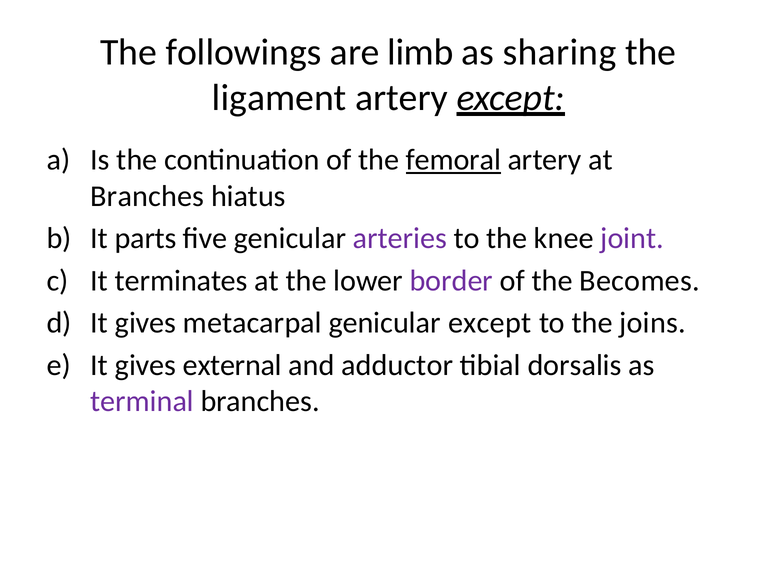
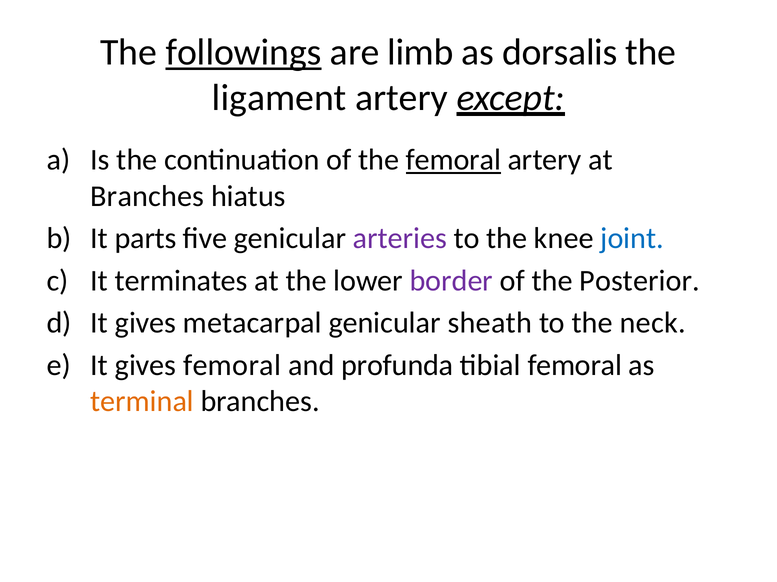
followings underline: none -> present
sharing: sharing -> dorsalis
joint colour: purple -> blue
Becomes: Becomes -> Posterior
genicular except: except -> sheath
joins: joins -> neck
gives external: external -> femoral
adductor: adductor -> profunda
tibial dorsalis: dorsalis -> femoral
terminal colour: purple -> orange
